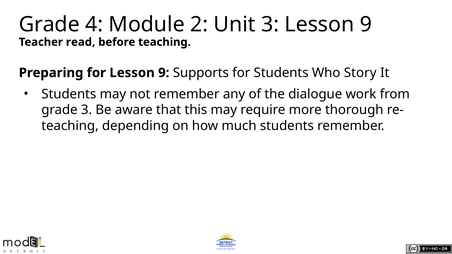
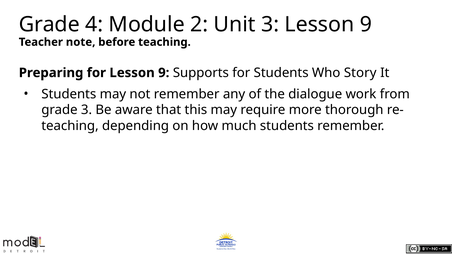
read: read -> note
